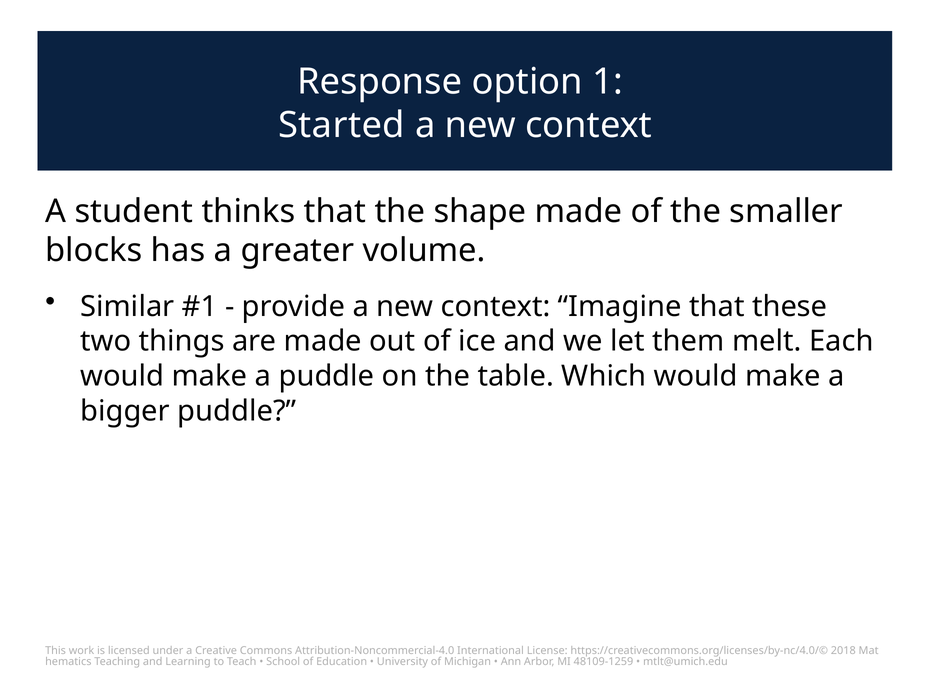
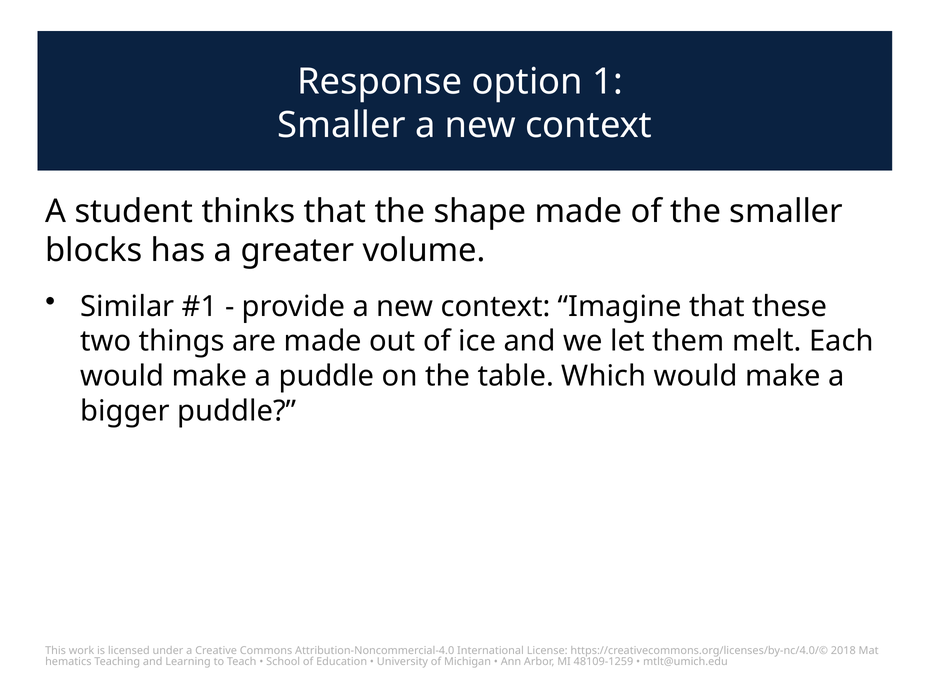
Started at (341, 125): Started -> Smaller
